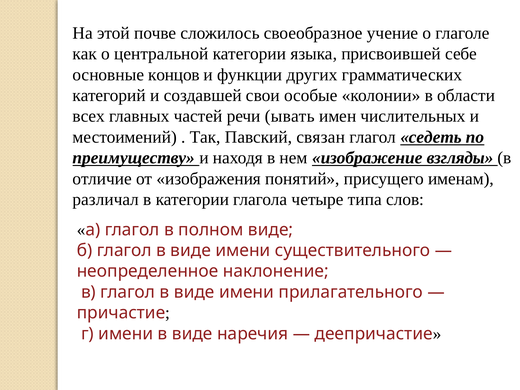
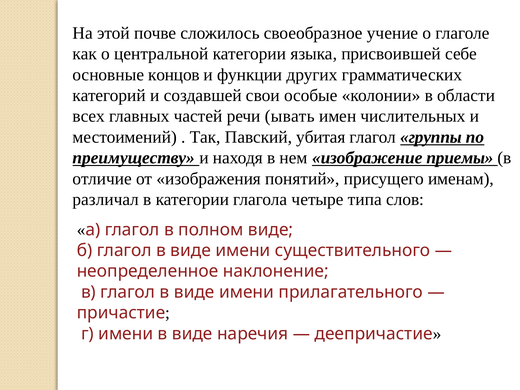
связан: связан -> убитая
седеть: седеть -> группы
взгляды: взгляды -> приемы
